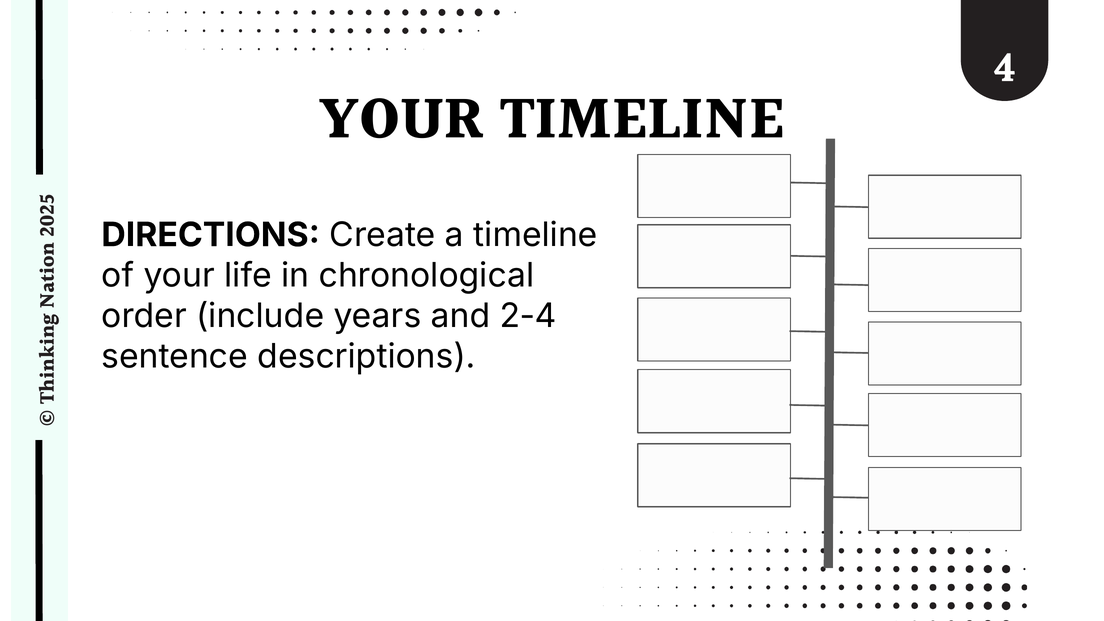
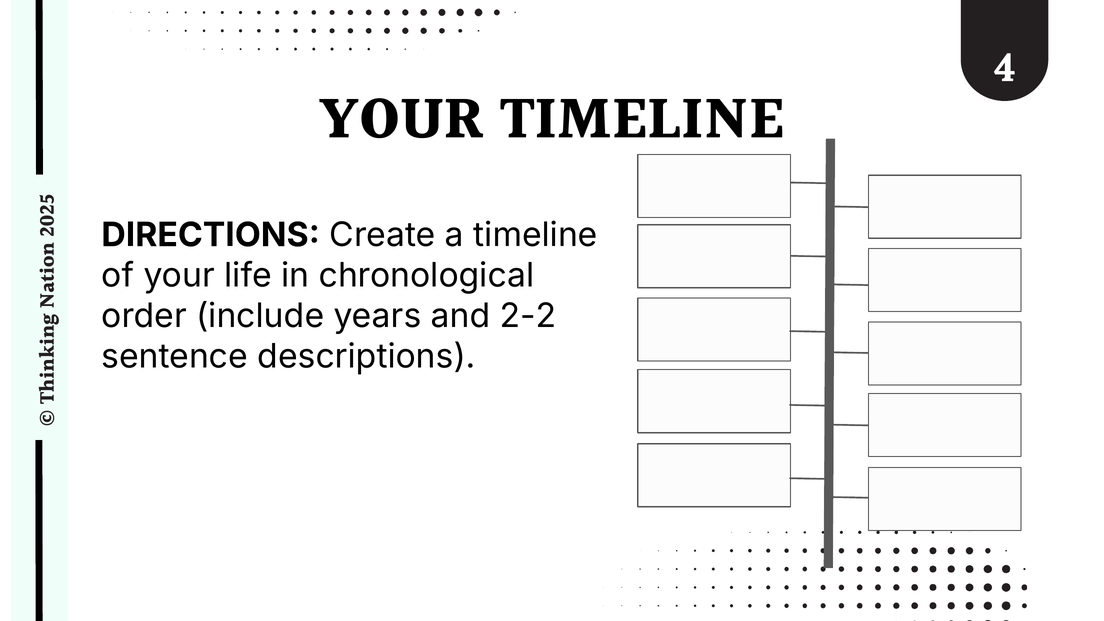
2-4: 2-4 -> 2-2
